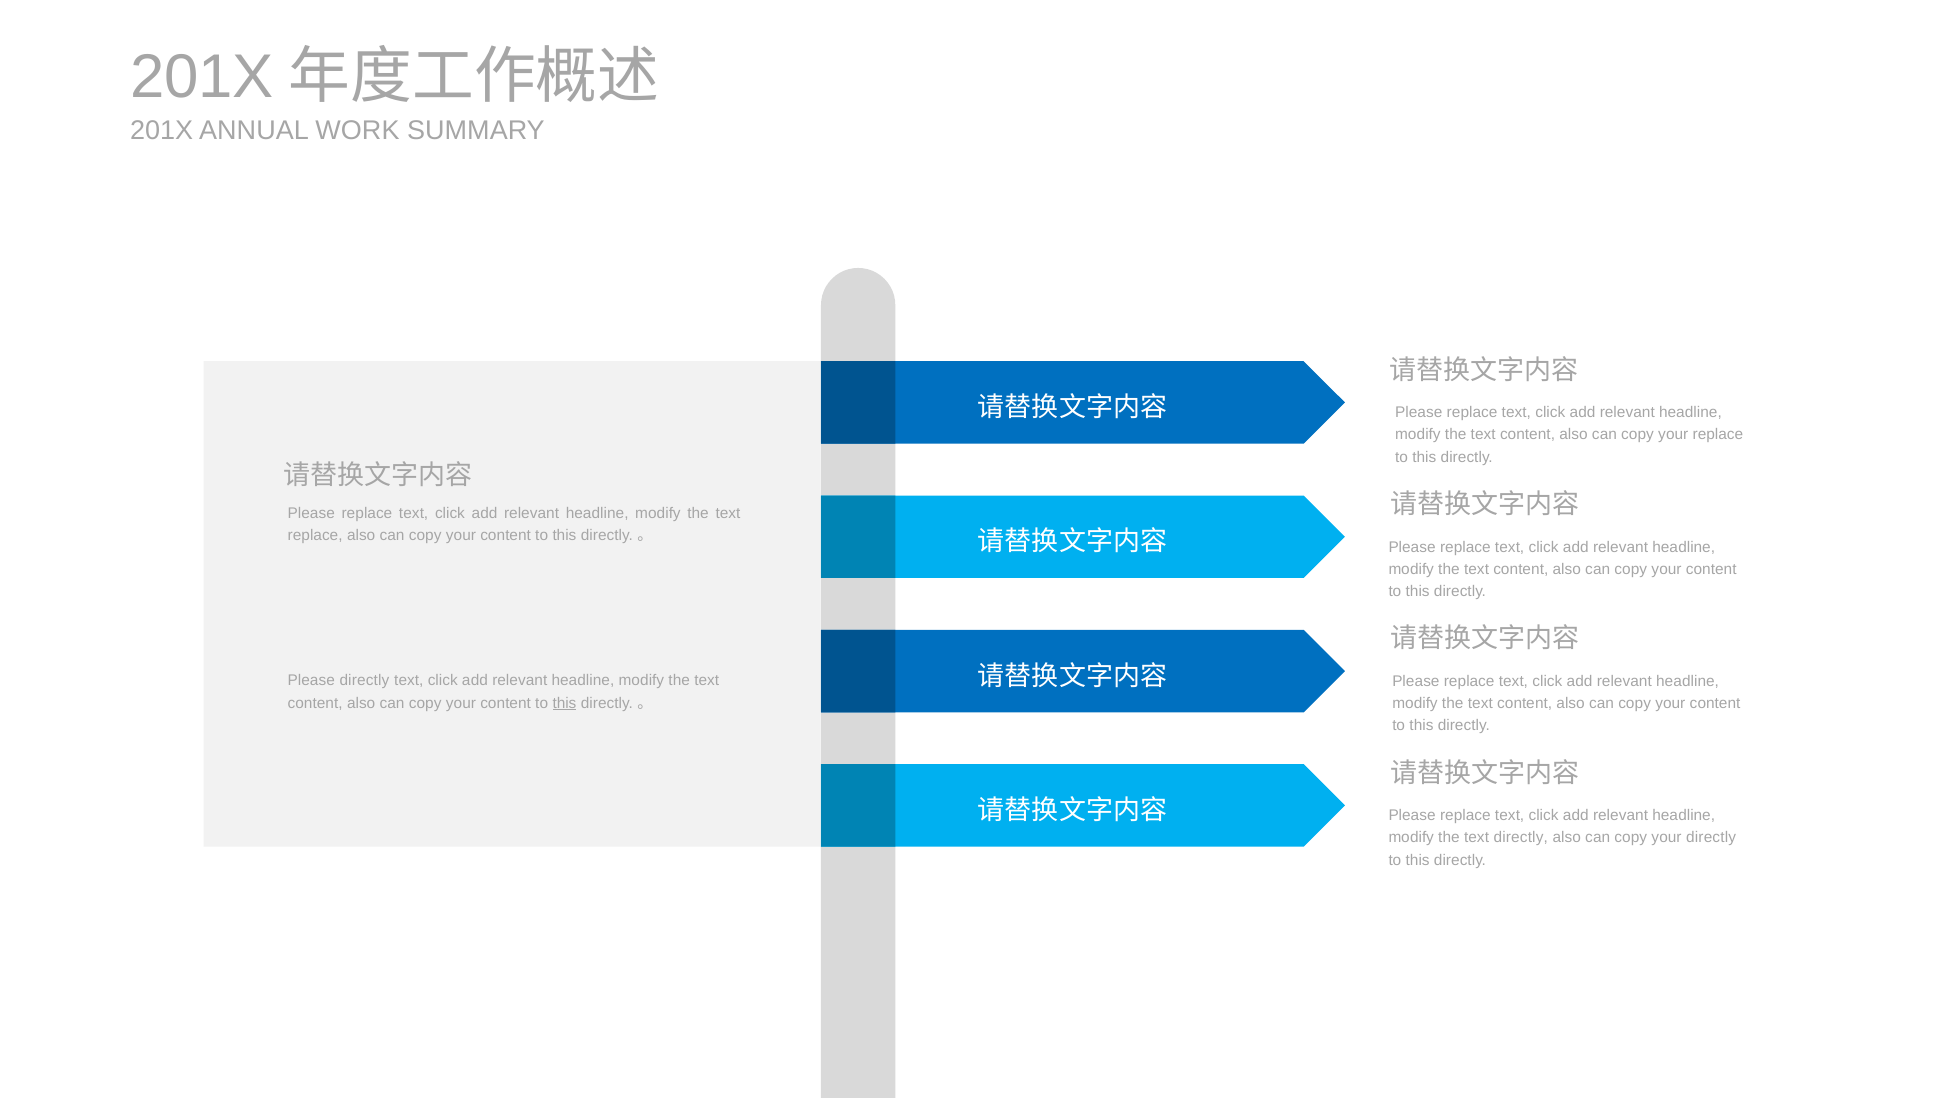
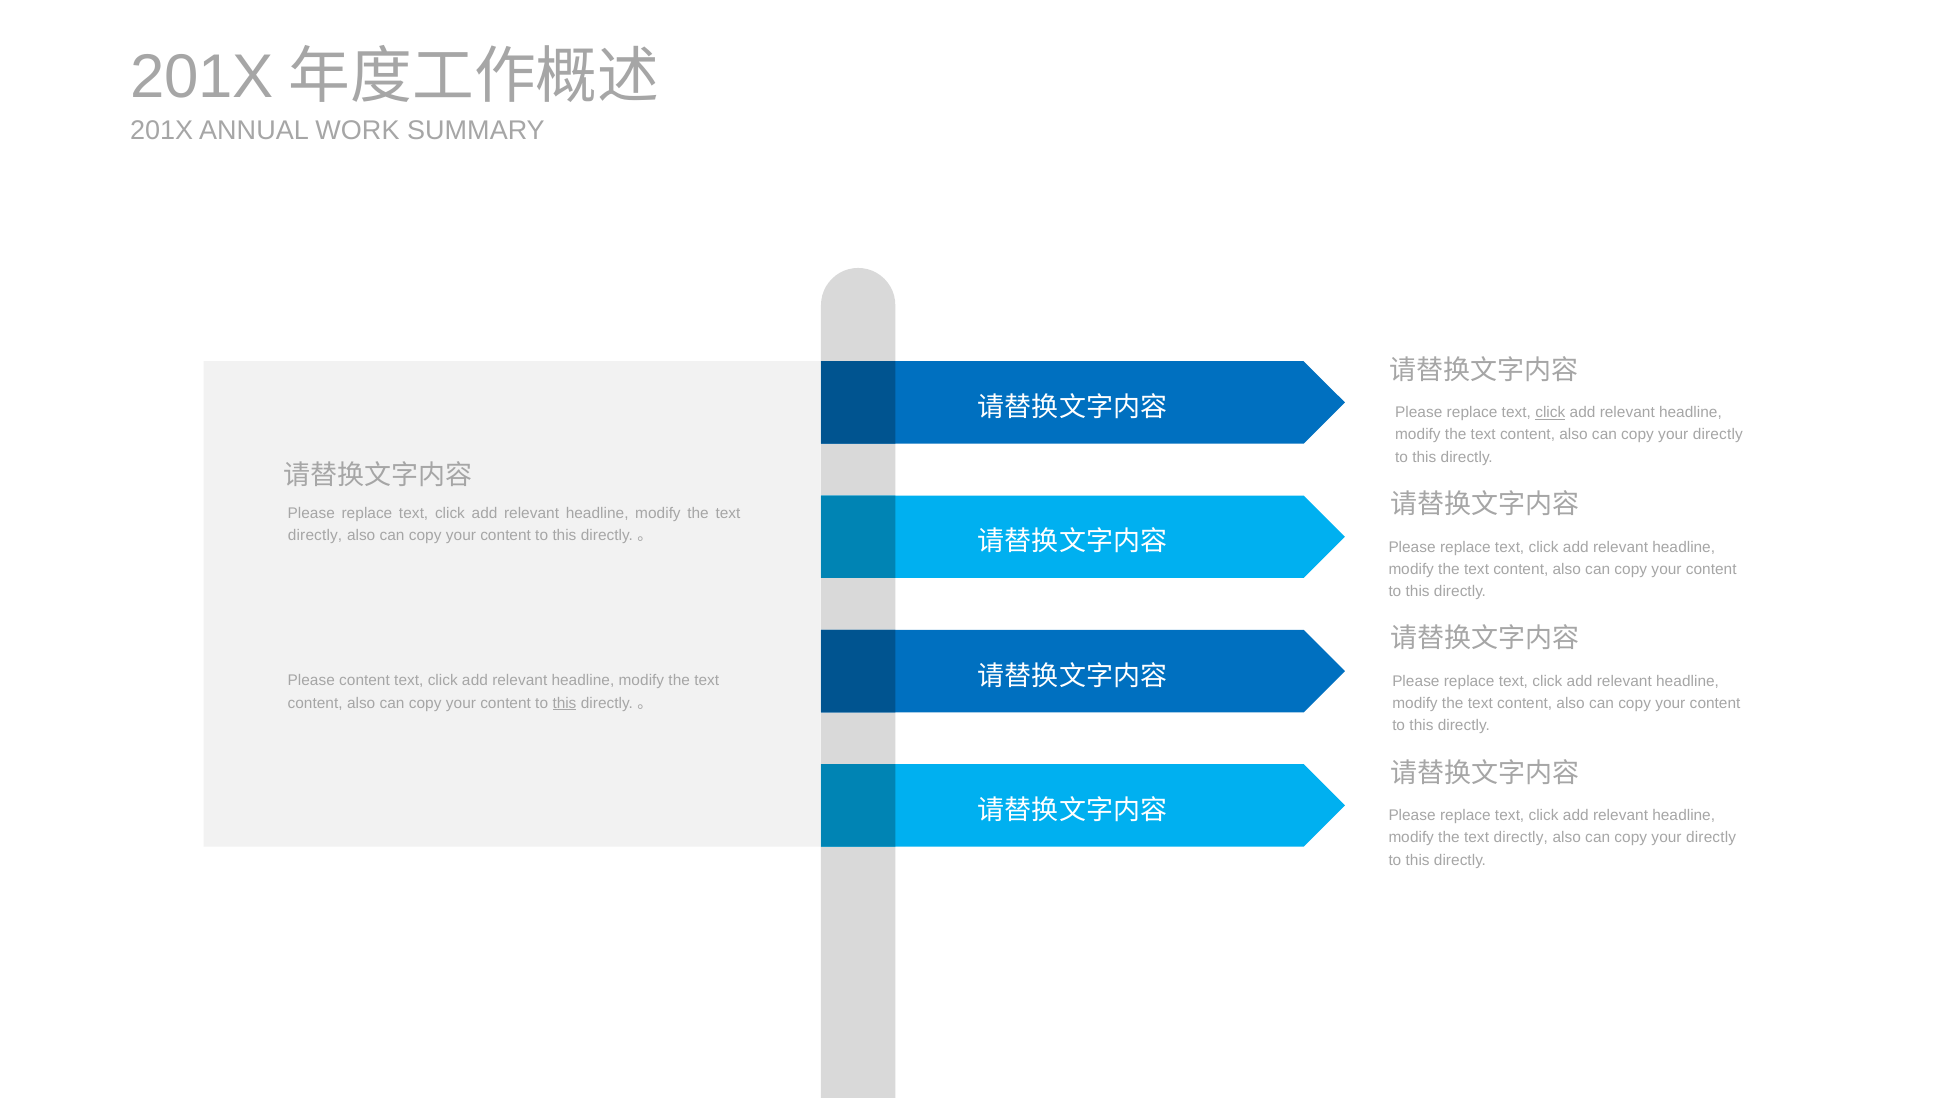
click at (1550, 413) underline: none -> present
replace at (1718, 435): replace -> directly
replace at (315, 536): replace -> directly
Please directly: directly -> content
